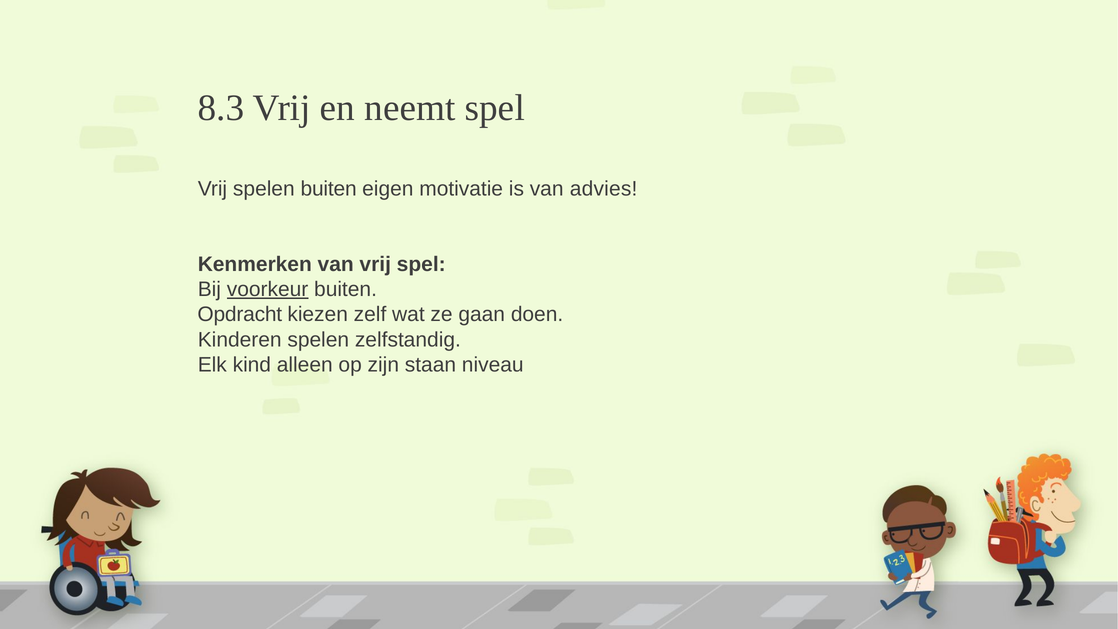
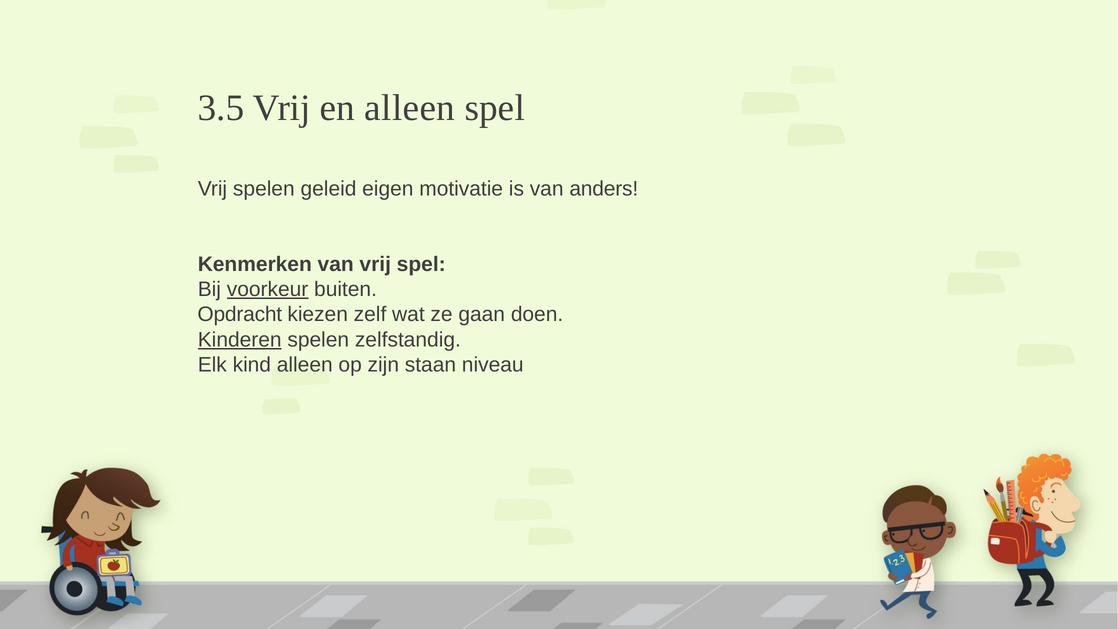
8.3: 8.3 -> 3.5
en neemt: neemt -> alleen
spelen buiten: buiten -> geleid
advies: advies -> anders
Kinderen underline: none -> present
